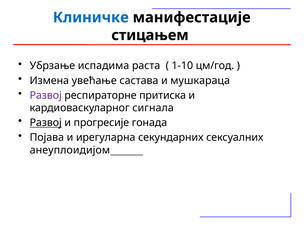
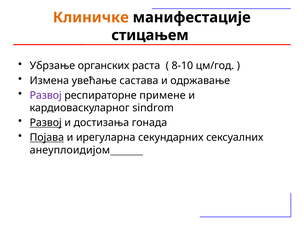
Клиничке colour: blue -> orange
испадима: испадима -> органских
1-10: 1-10 -> 8-10
мушкараца: мушкараца -> одржавање
притиска: притиска -> примене
сигнала: сигнала -> sindrom
прогресије: прогресије -> достизања
Појава underline: none -> present
